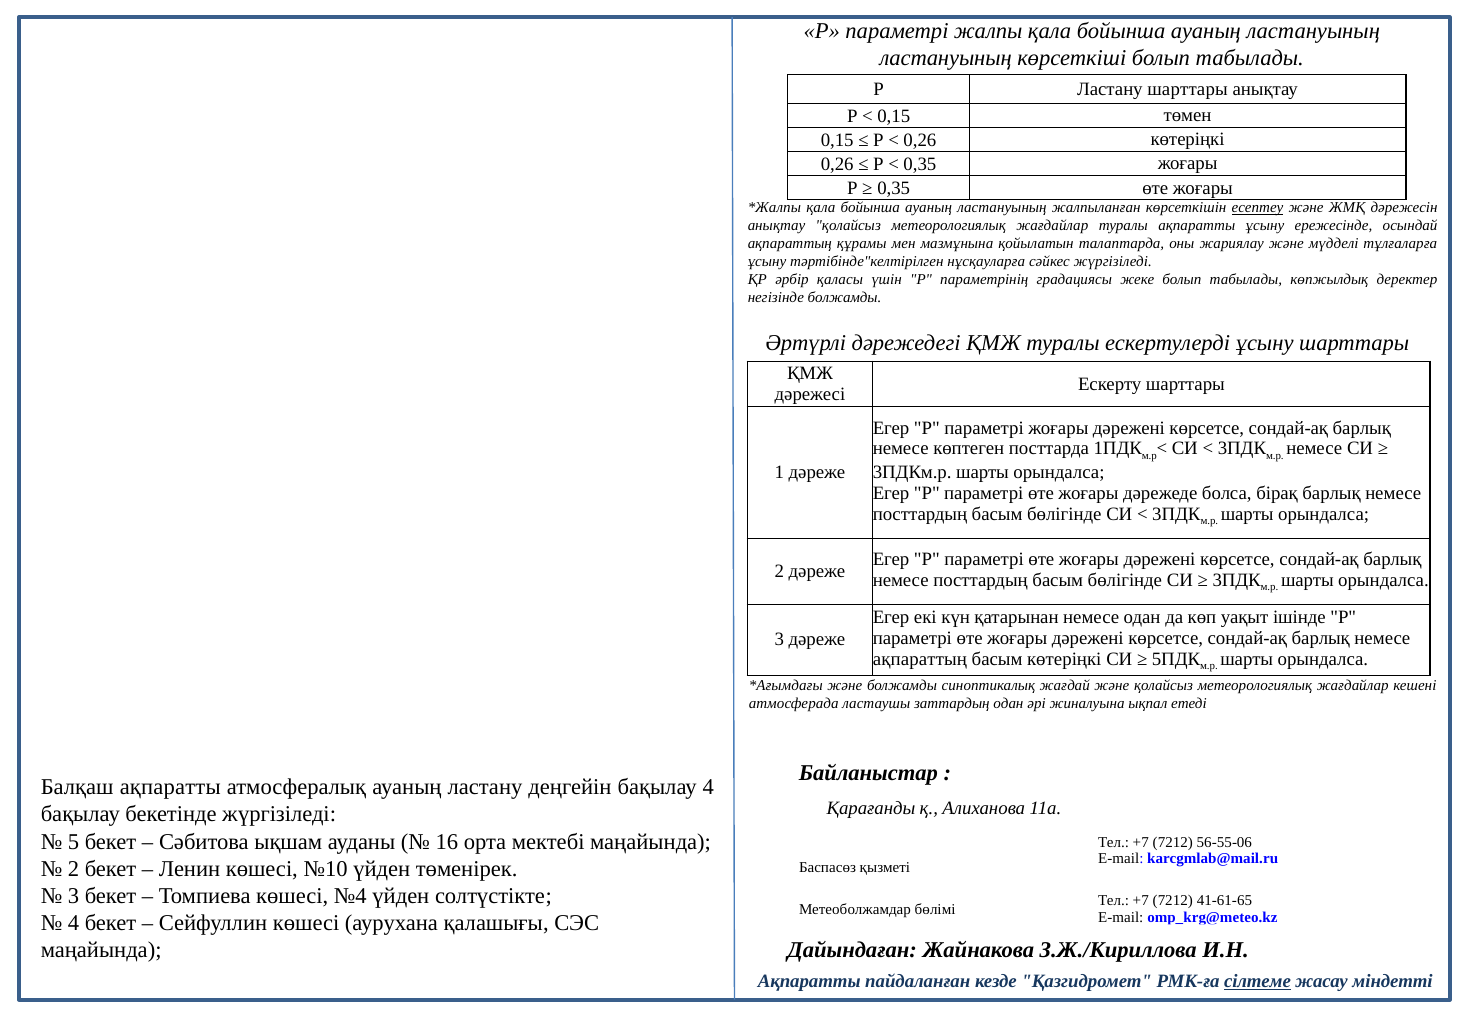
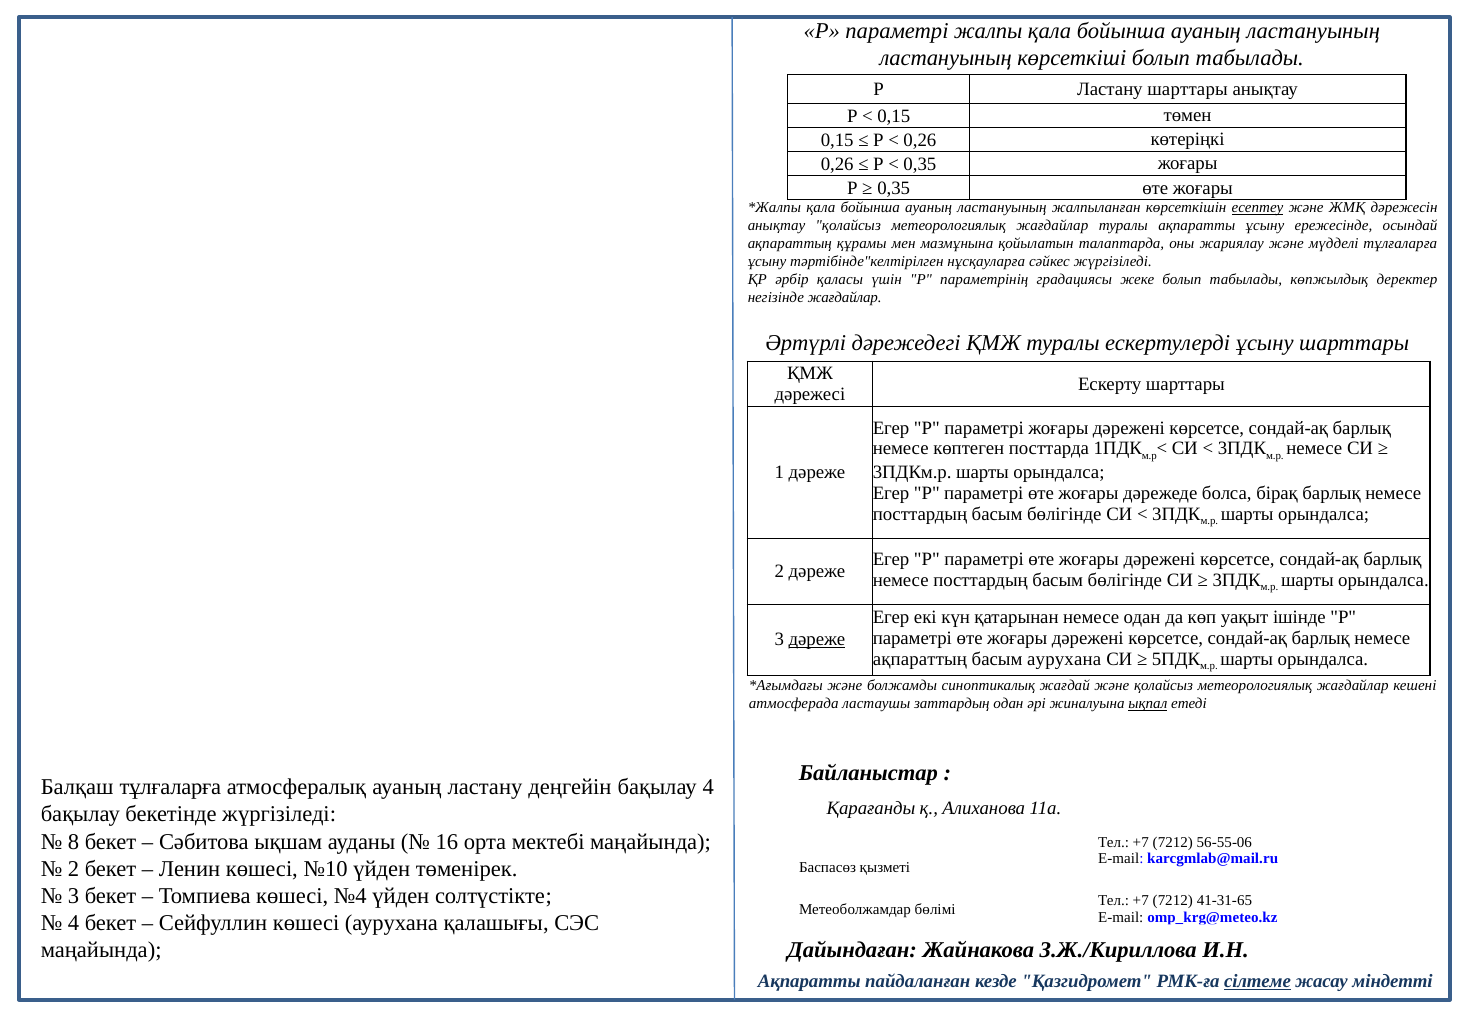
негізінде болжамды: болжамды -> жағдайлар
дәреже at (817, 640) underline: none -> present
басым көтеріңкі: көтеріңкі -> аурухана
ықпал underline: none -> present
Балқаш ақпаратты: ақпаратты -> тұлғаларға
5: 5 -> 8
41-61-65: 41-61-65 -> 41-31-65
